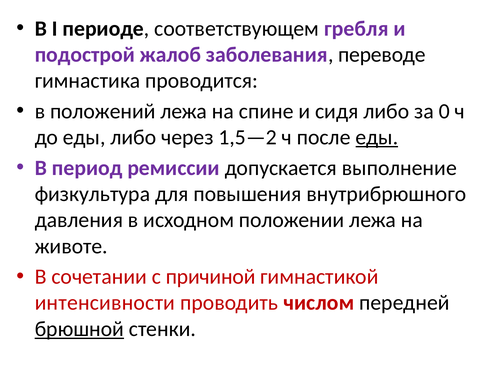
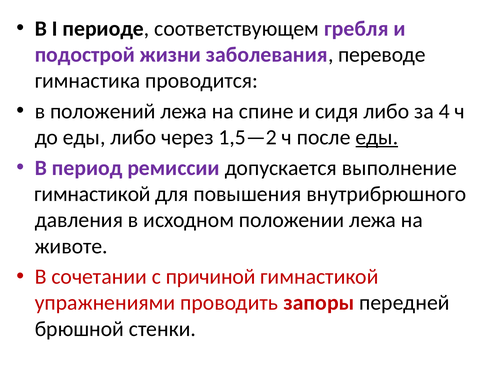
жалоб: жалоб -> жизни
0: 0 -> 4
физкультура at (92, 194): физкультура -> гимнастикой
интенсивности: интенсивности -> упражнениями
числом: числом -> запоры
брюшной underline: present -> none
